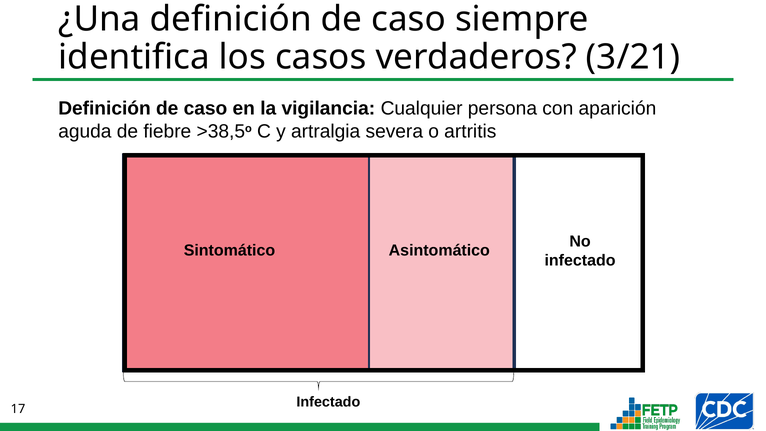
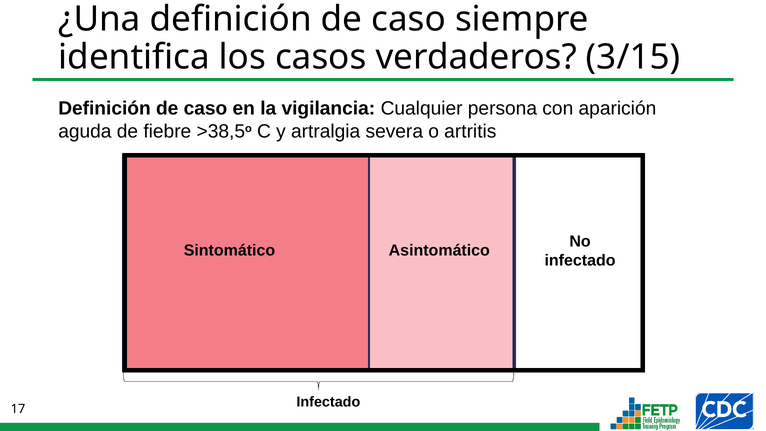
3/21: 3/21 -> 3/15
